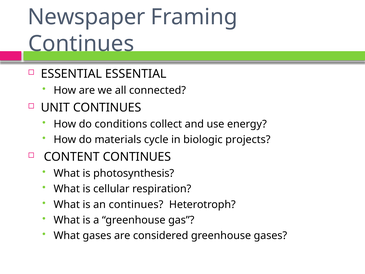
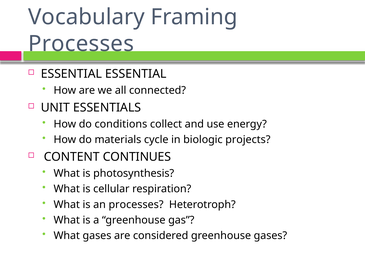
Newspaper: Newspaper -> Vocabulary
Continues at (81, 44): Continues -> Processes
UNIT CONTINUES: CONTINUES -> ESSENTIALS
an continues: continues -> processes
